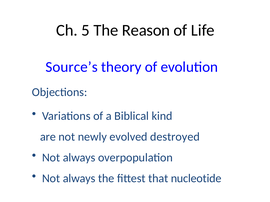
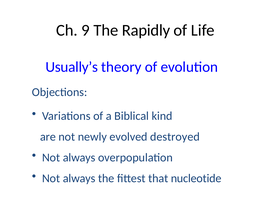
5: 5 -> 9
Reason: Reason -> Rapidly
Source’s: Source’s -> Usually’s
